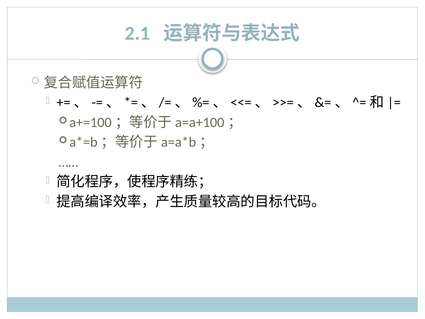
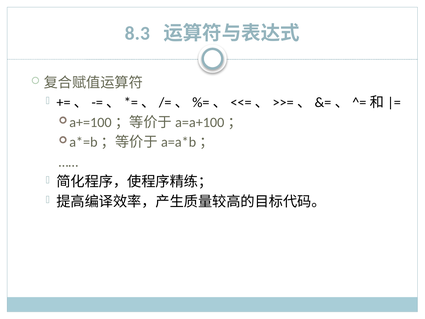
2.1: 2.1 -> 8.3
